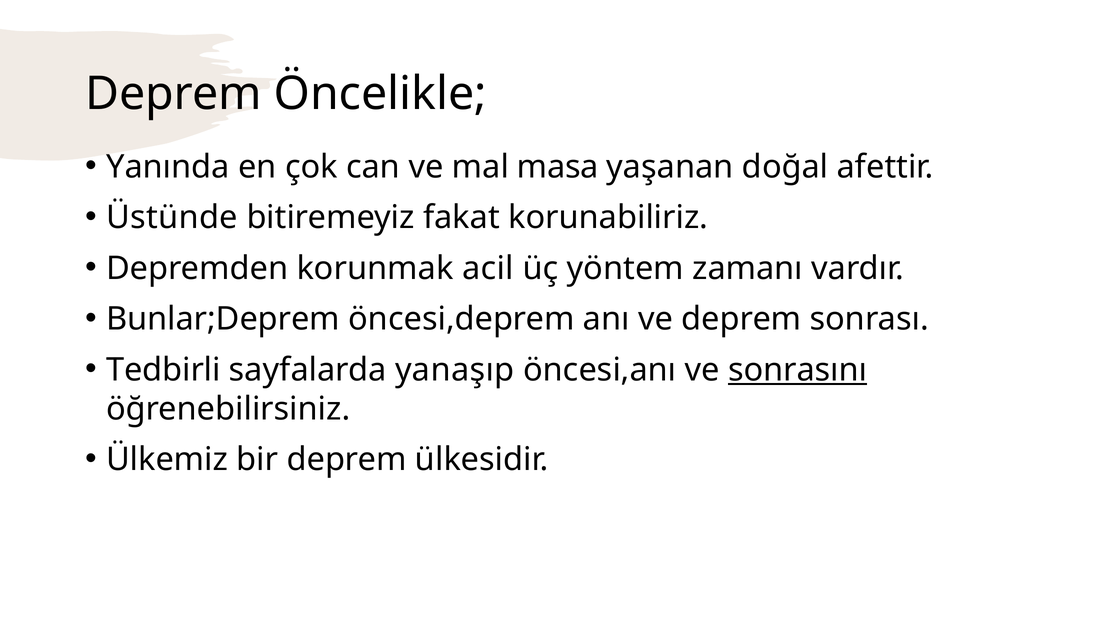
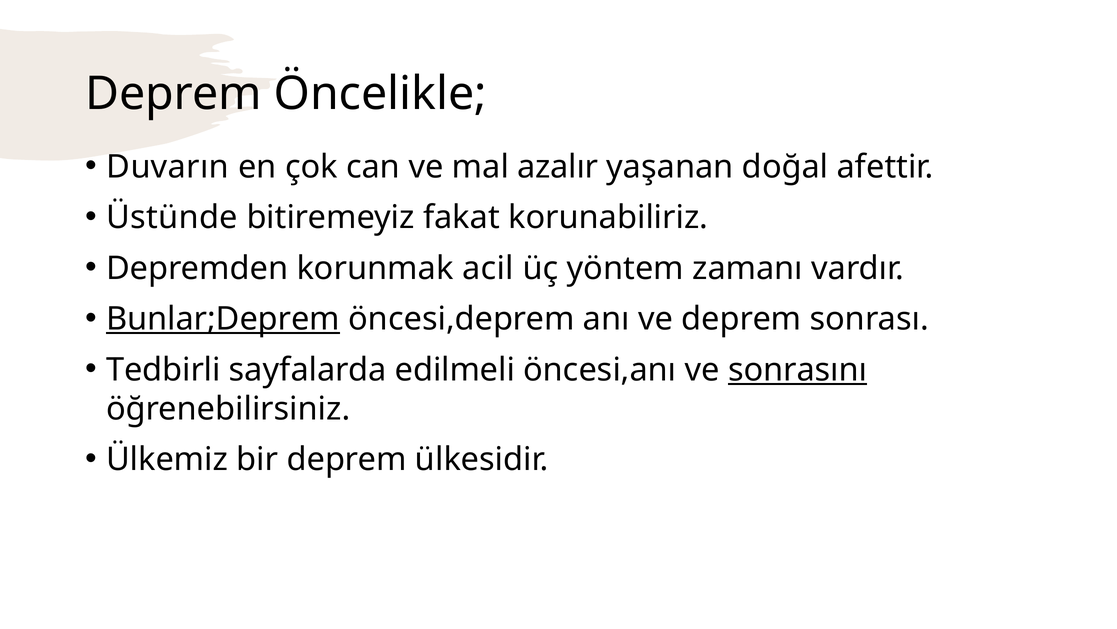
Yanında: Yanında -> Duvarın
masa: masa -> azalır
Bunlar;Deprem underline: none -> present
yanaşıp: yanaşıp -> edilmeli
